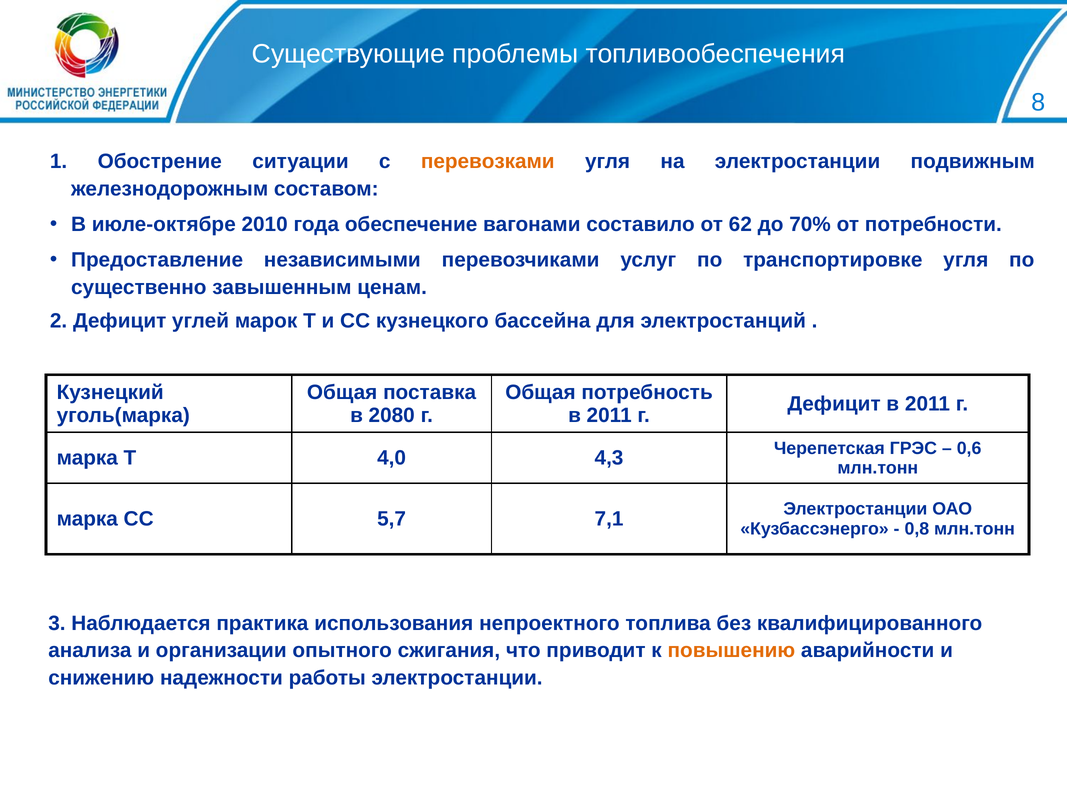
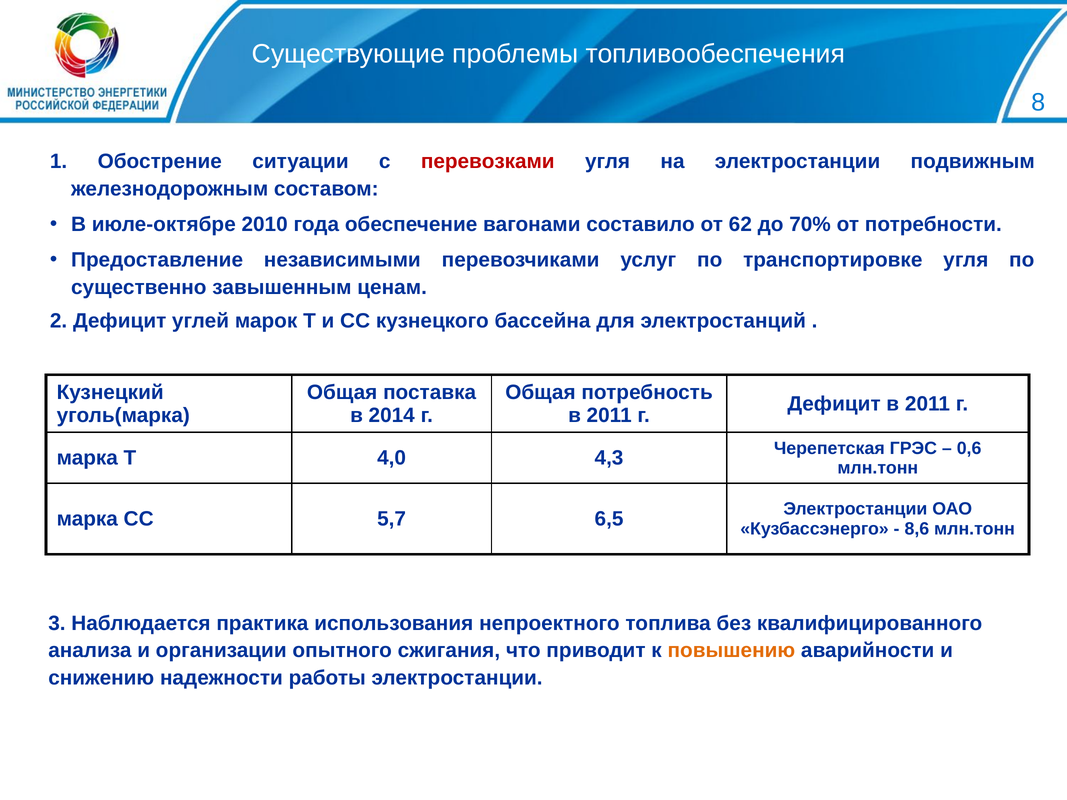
перевозками colour: orange -> red
2080: 2080 -> 2014
7,1: 7,1 -> 6,5
0,8: 0,8 -> 8,6
